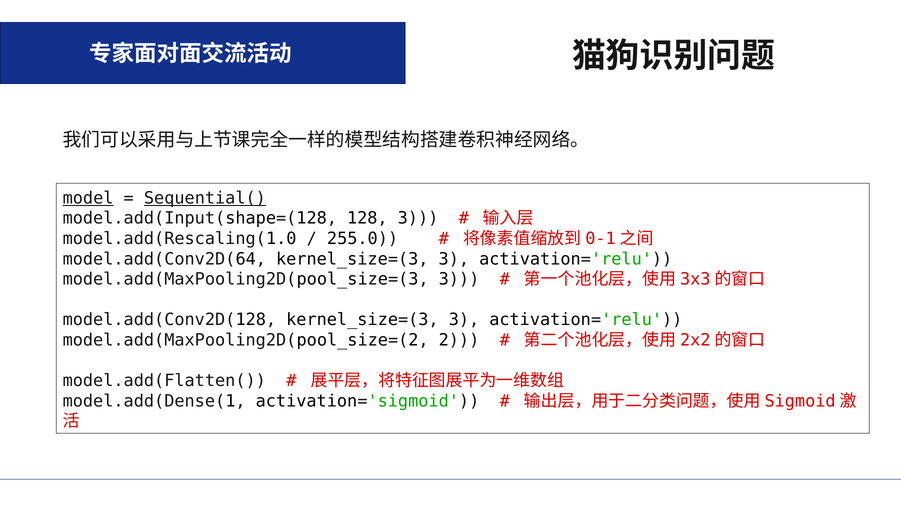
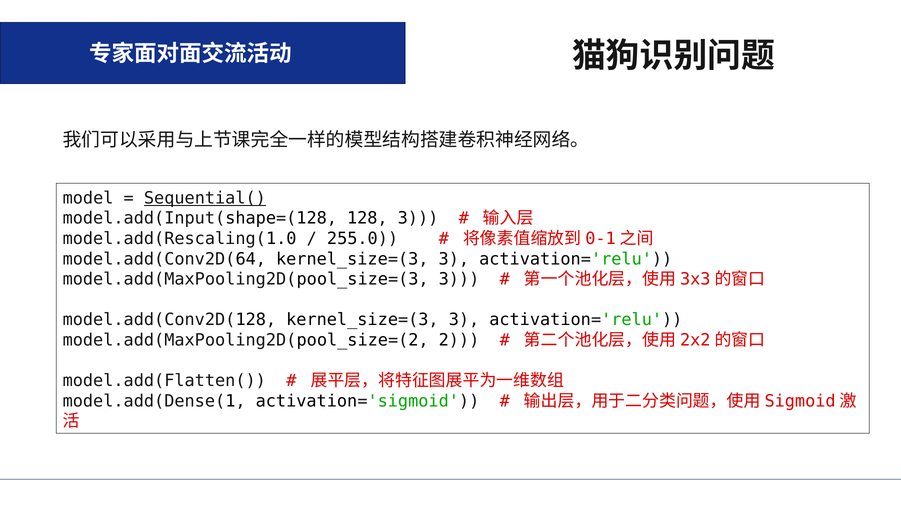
model underline: present -> none
